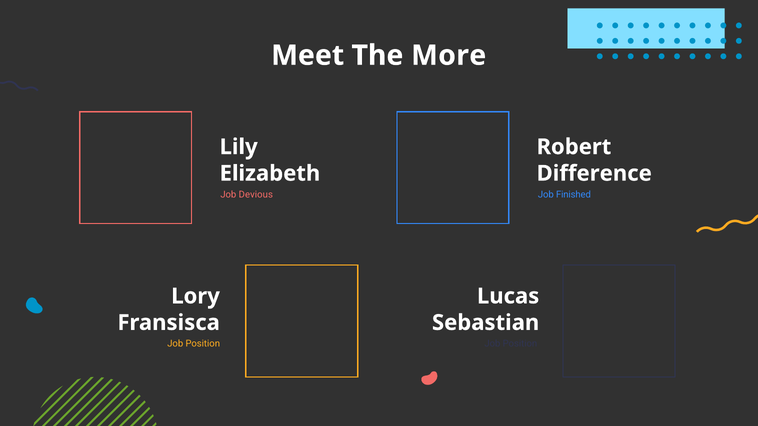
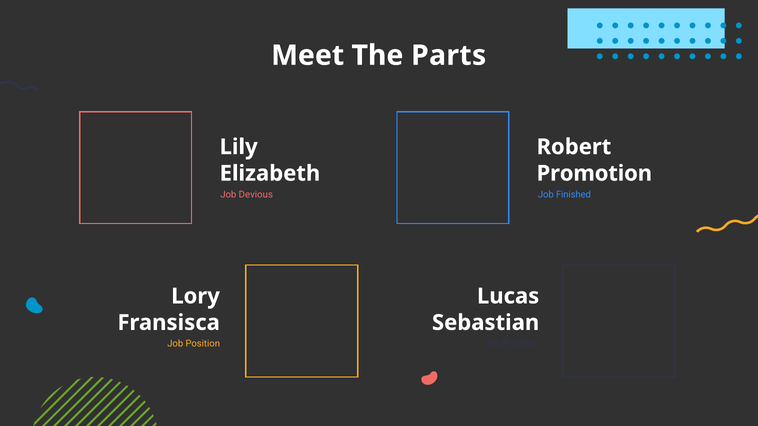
More: More -> Parts
Difference: Difference -> Promotion
